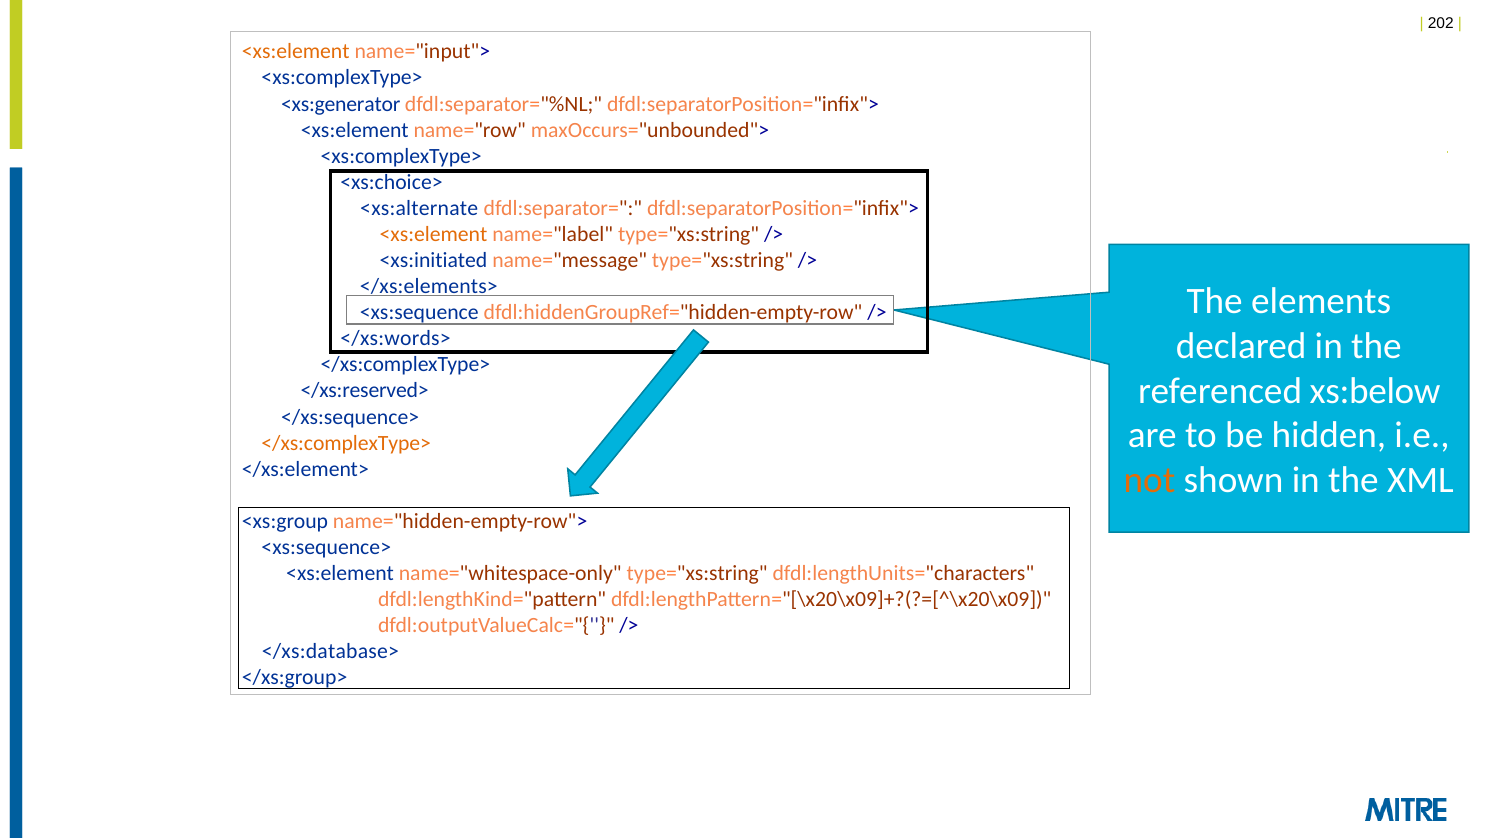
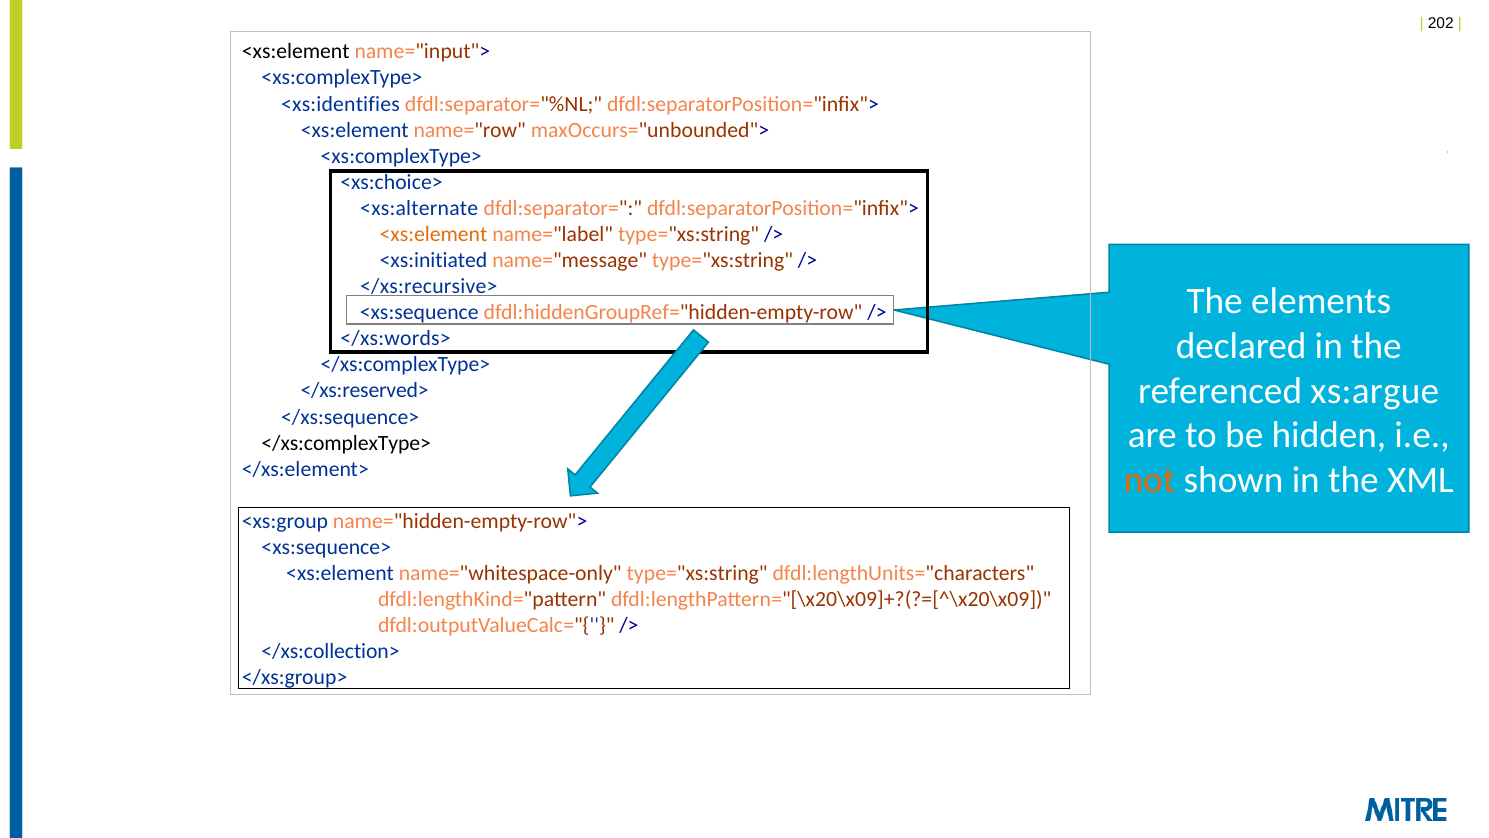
<xs:element at (296, 52) colour: orange -> black
<xs:generator: <xs:generator -> <xs:identifies
</xs:elements>: </xs:elements> -> </xs:recursive>
xs:below: xs:below -> xs:argue
</xs:complexType> at (346, 443) colour: orange -> black
</xs:database>: </xs:database> -> </xs:collection>
